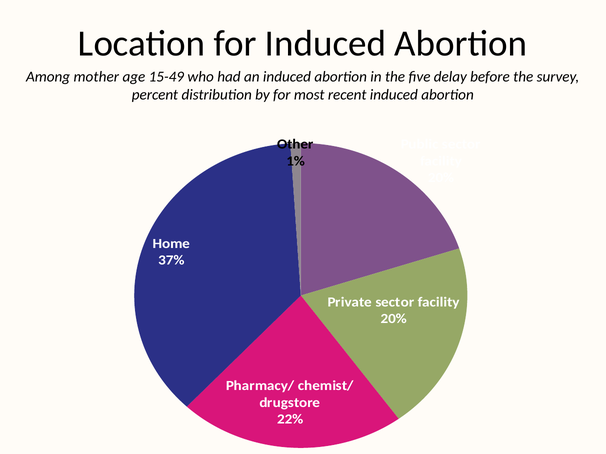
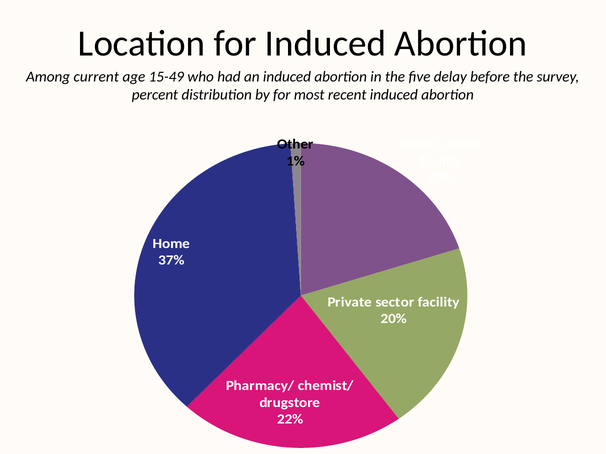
mother: mother -> current
